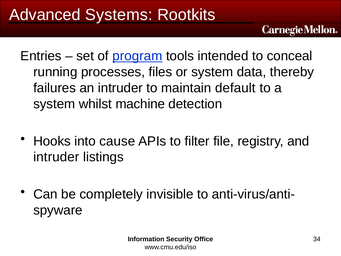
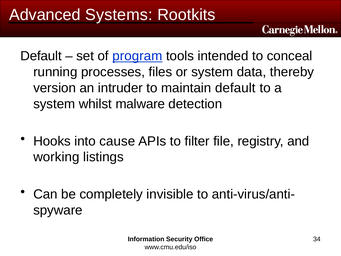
Entries at (41, 56): Entries -> Default
failures: failures -> version
machine: machine -> malware
intruder at (56, 157): intruder -> working
